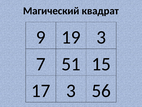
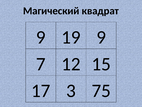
19 3: 3 -> 9
51: 51 -> 12
56: 56 -> 75
